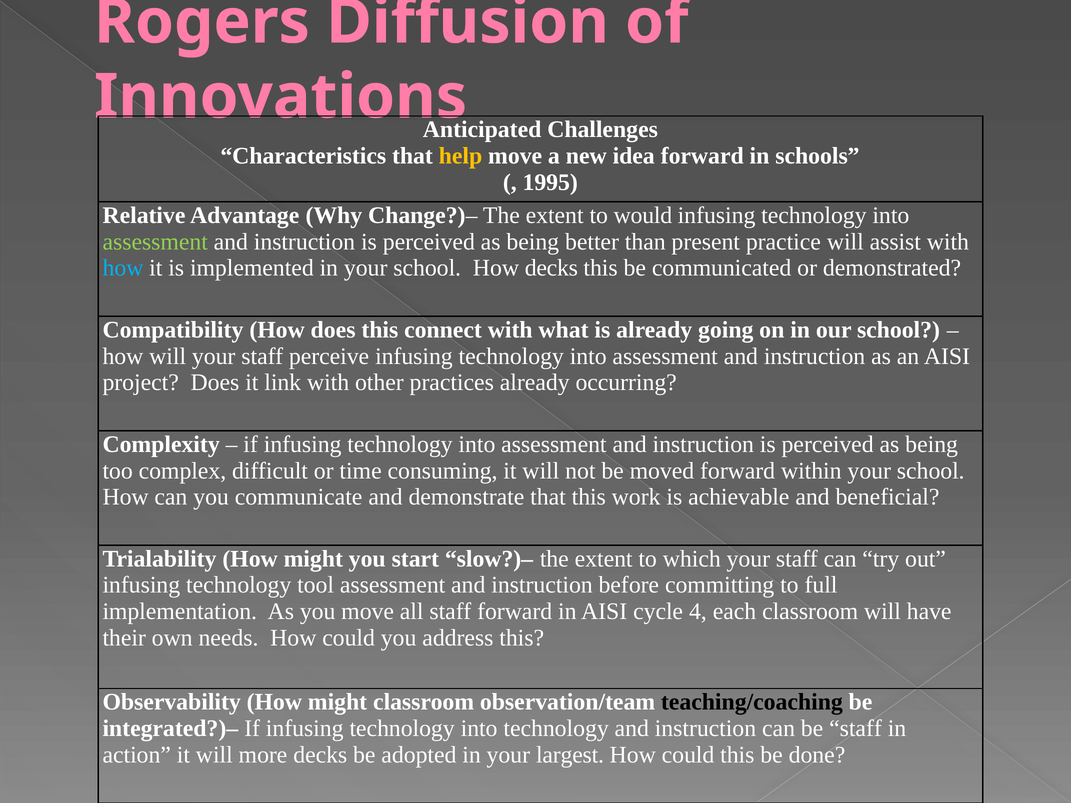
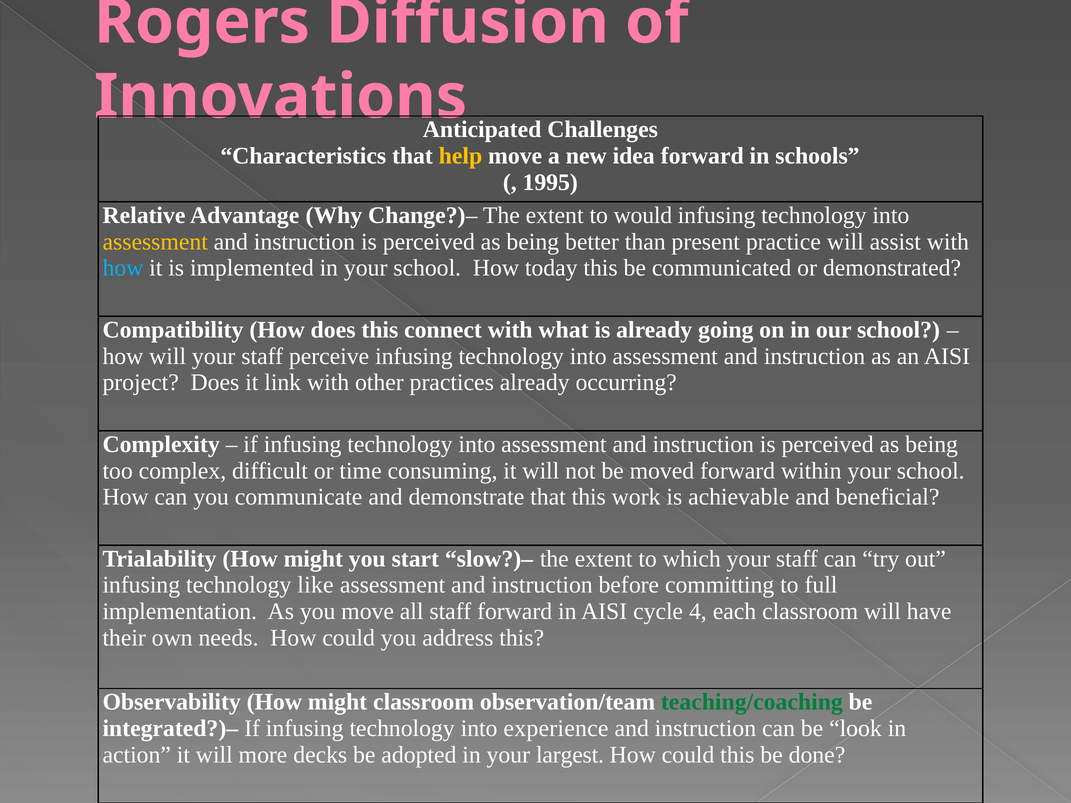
assessment at (155, 242) colour: light green -> yellow
How decks: decks -> today
tool: tool -> like
teaching/coaching colour: black -> green
into technology: technology -> experience
be staff: staff -> look
